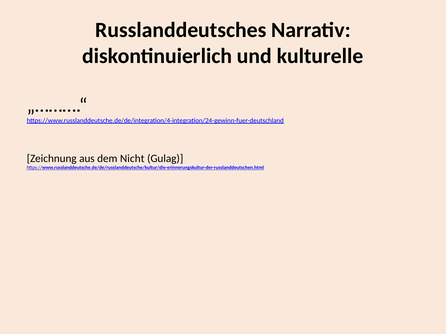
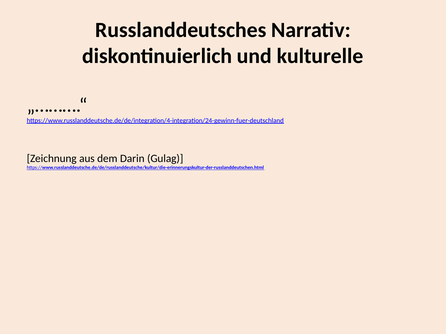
Nicht: Nicht -> Darin
